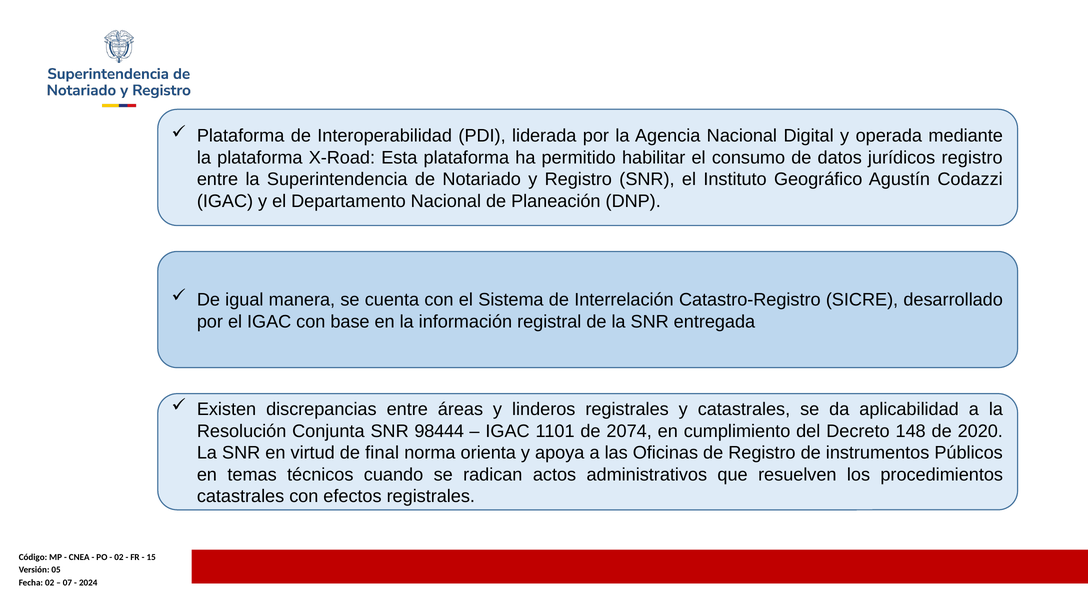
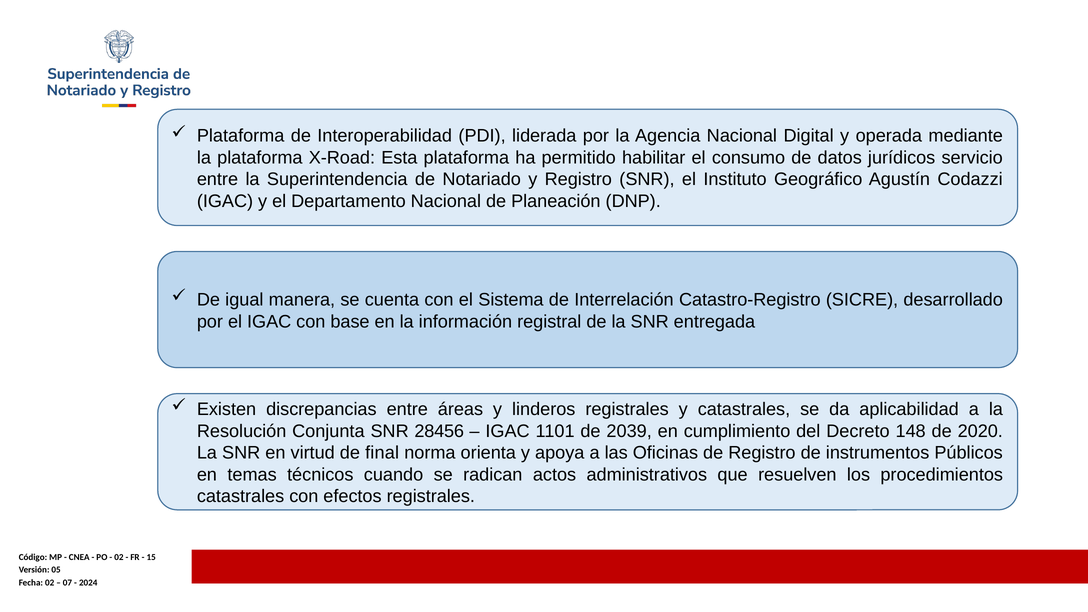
jurídicos registro: registro -> servicio
98444: 98444 -> 28456
2074: 2074 -> 2039
